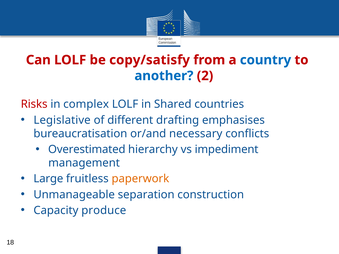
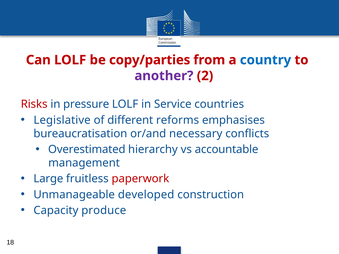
copy/satisfy: copy/satisfy -> copy/parties
another colour: blue -> purple
complex: complex -> pressure
Shared: Shared -> Service
drafting: drafting -> reforms
impediment: impediment -> accountable
paperwork colour: orange -> red
separation: separation -> developed
